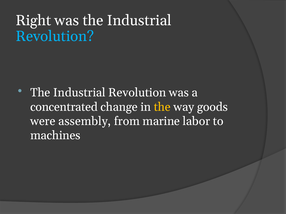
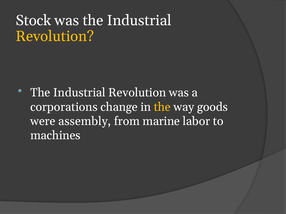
Right: Right -> Stock
Revolution at (55, 36) colour: light blue -> yellow
concentrated: concentrated -> corporations
